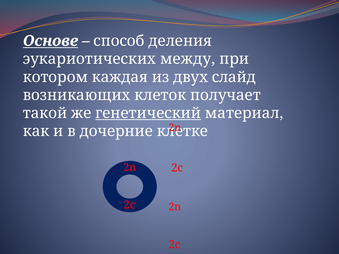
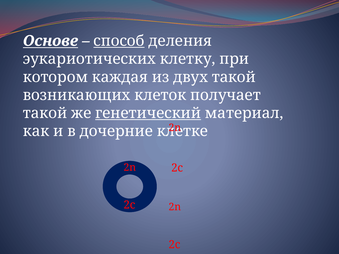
способ underline: none -> present
между: между -> клетку
двух слайд: слайд -> такой
